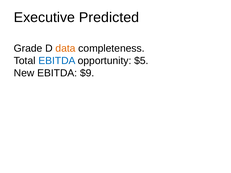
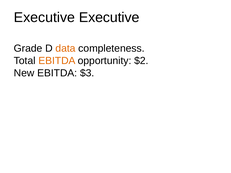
Executive Predicted: Predicted -> Executive
EBITDA at (57, 61) colour: blue -> orange
$5: $5 -> $2
$9: $9 -> $3
